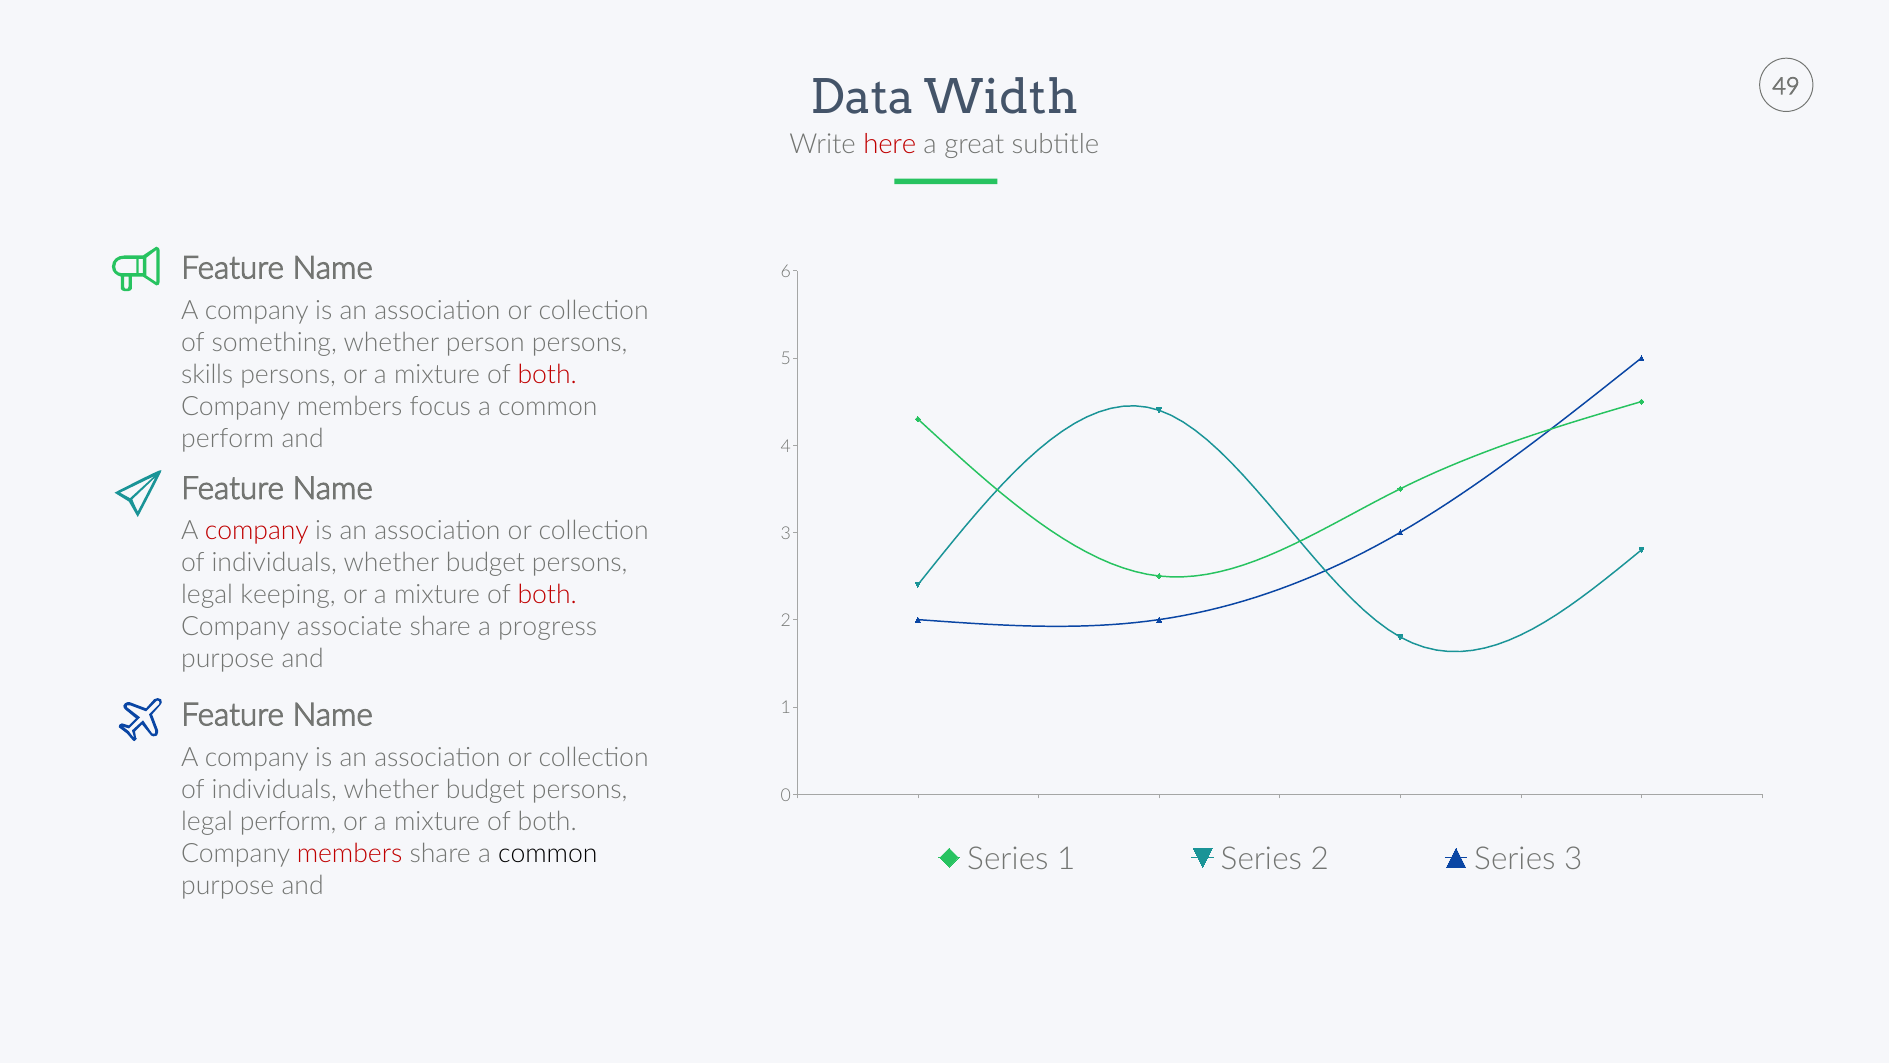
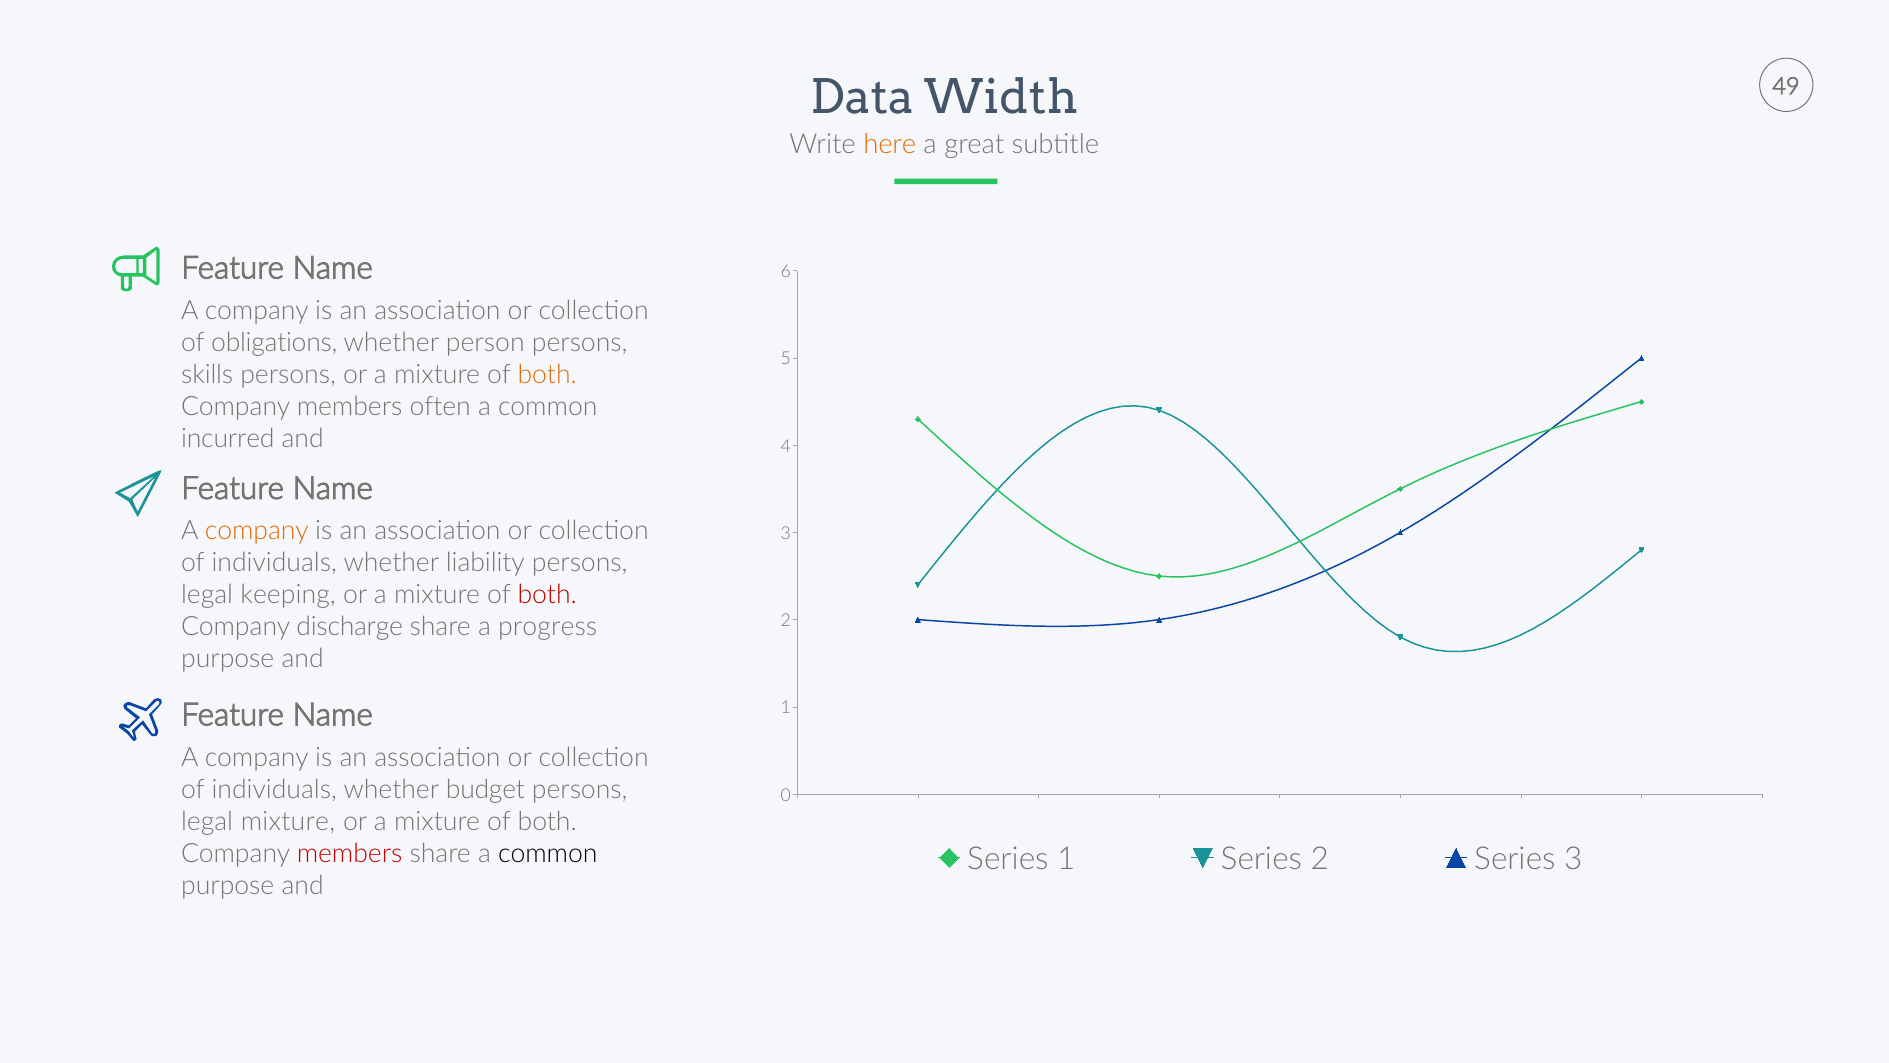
here colour: red -> orange
something: something -> obligations
both at (547, 375) colour: red -> orange
focus: focus -> often
perform at (228, 438): perform -> incurred
company at (257, 531) colour: red -> orange
budget at (485, 563): budget -> liability
associate: associate -> discharge
legal perform: perform -> mixture
